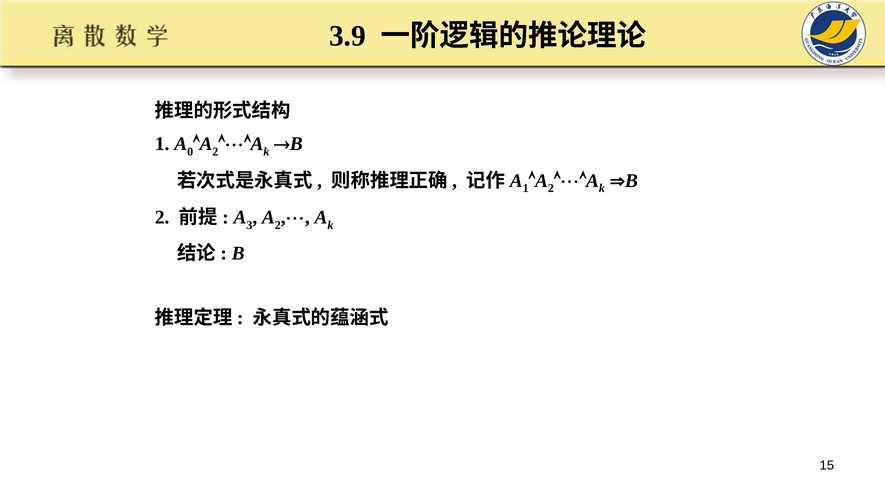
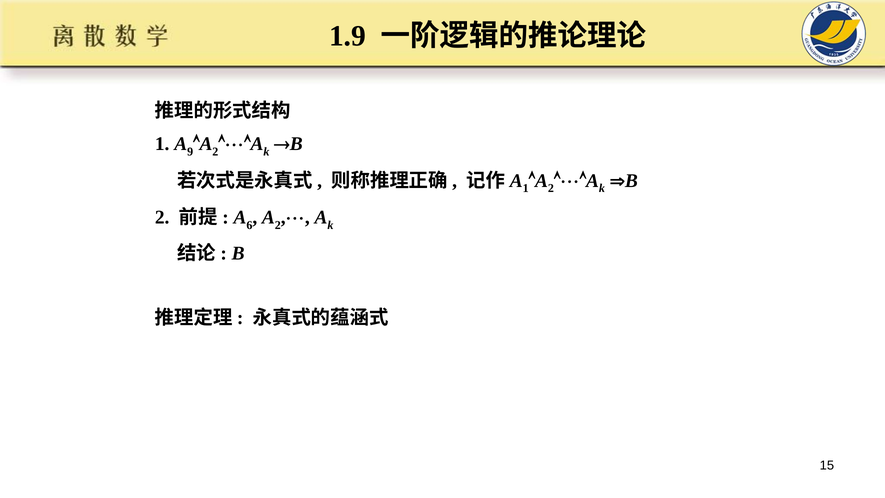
3.9: 3.9 -> 1.9
0: 0 -> 9
3: 3 -> 6
